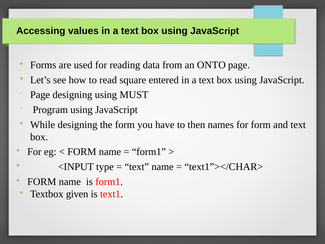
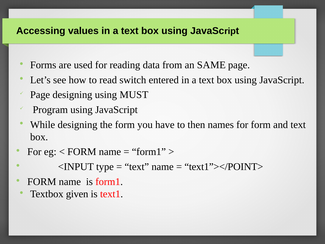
ONTO: ONTO -> SAME
square: square -> switch
text1”></CHAR>: text1”></CHAR> -> text1”></POINT>
